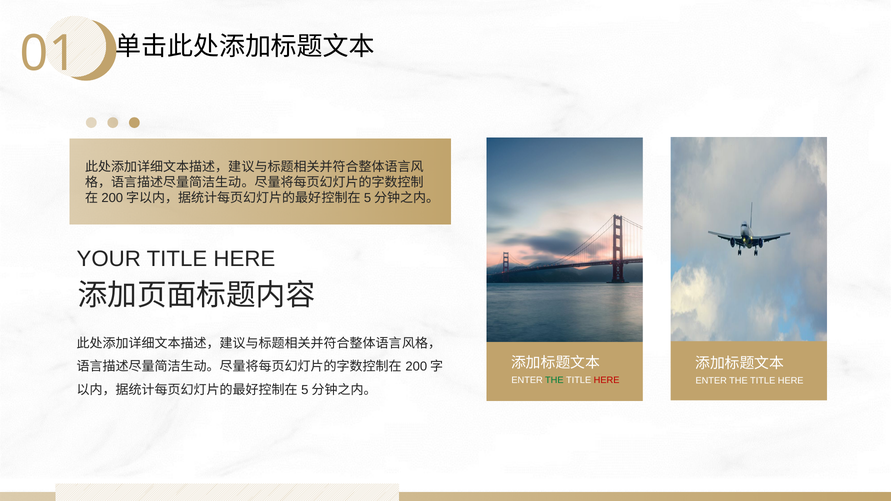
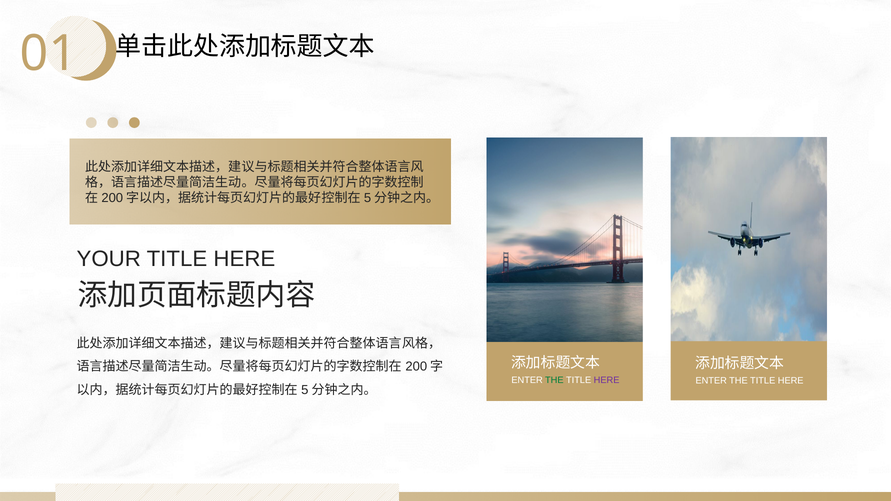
HERE at (607, 380) colour: red -> purple
